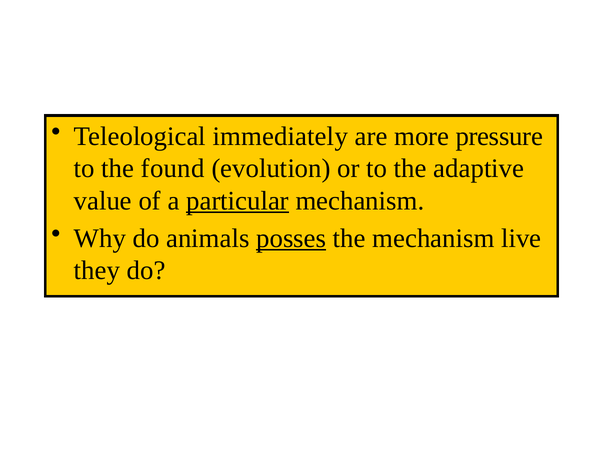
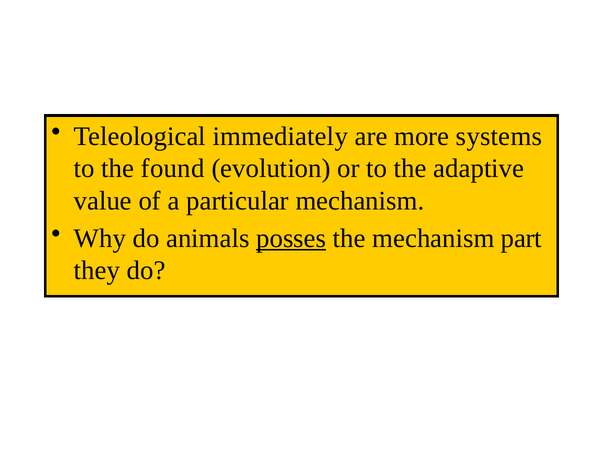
pressure: pressure -> systems
particular underline: present -> none
live: live -> part
